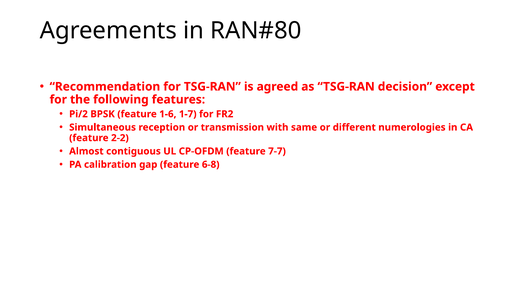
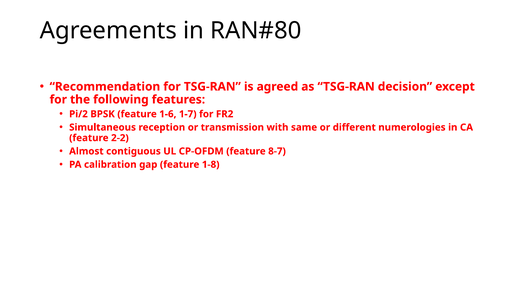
7-7: 7-7 -> 8-7
6-8: 6-8 -> 1-8
